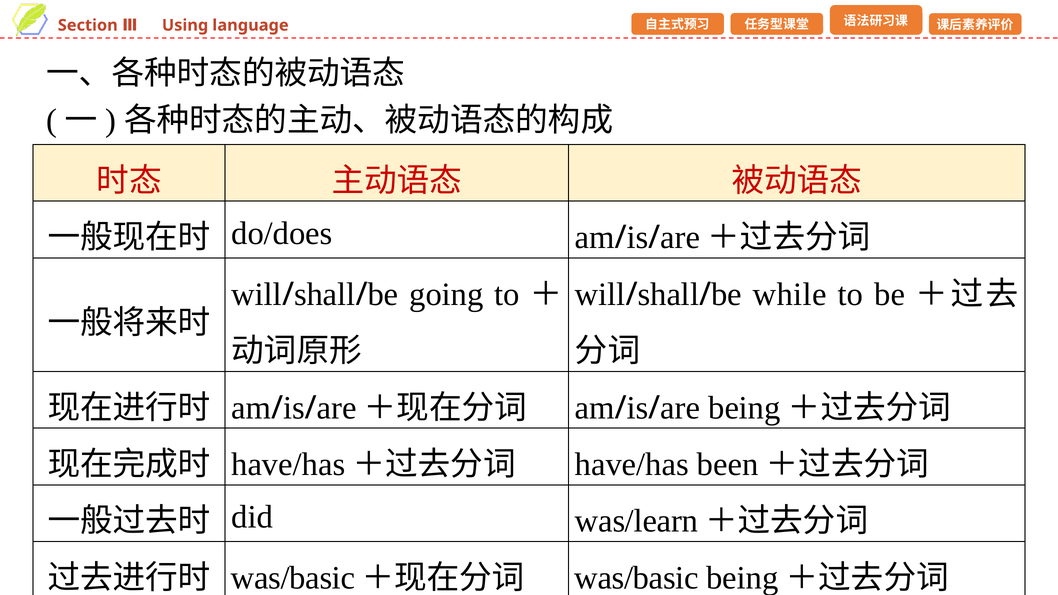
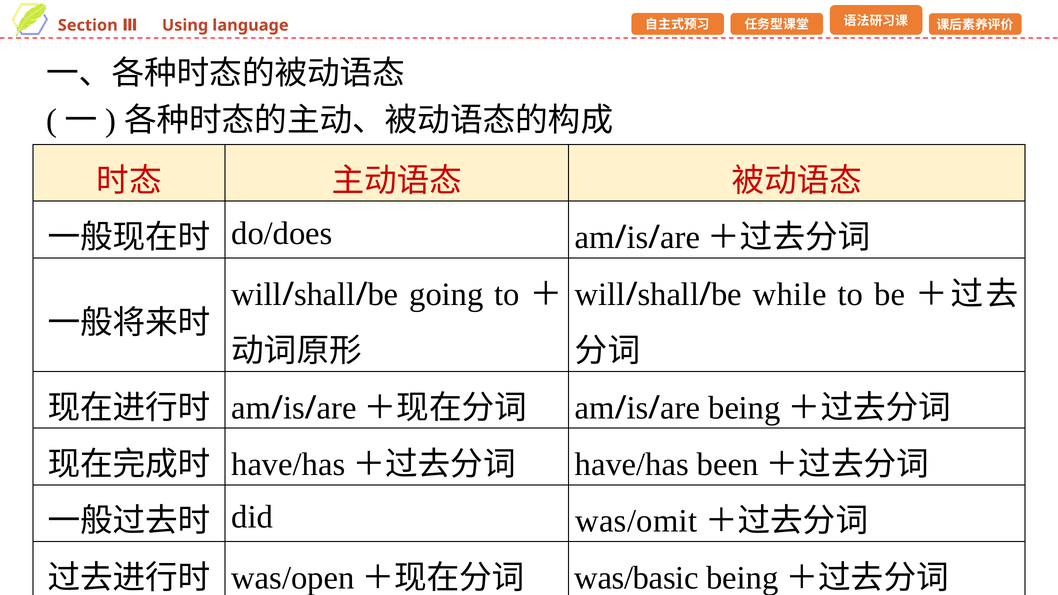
was/learn: was/learn -> was/omit
was/basic at (293, 578): was/basic -> was/open
